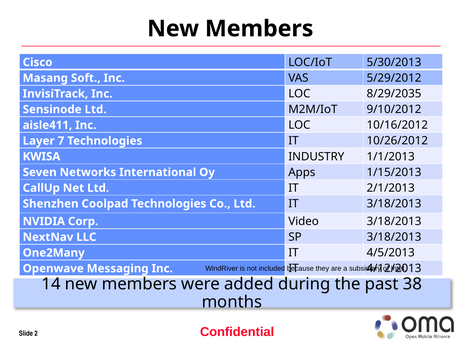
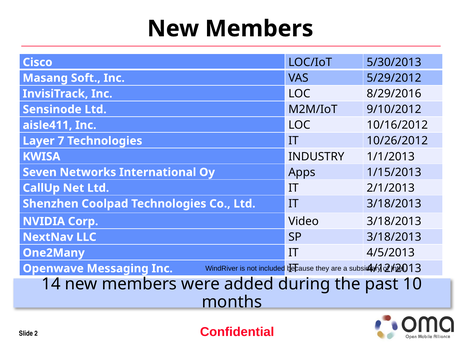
8/29/2035: 8/29/2035 -> 8/29/2016
38: 38 -> 10
